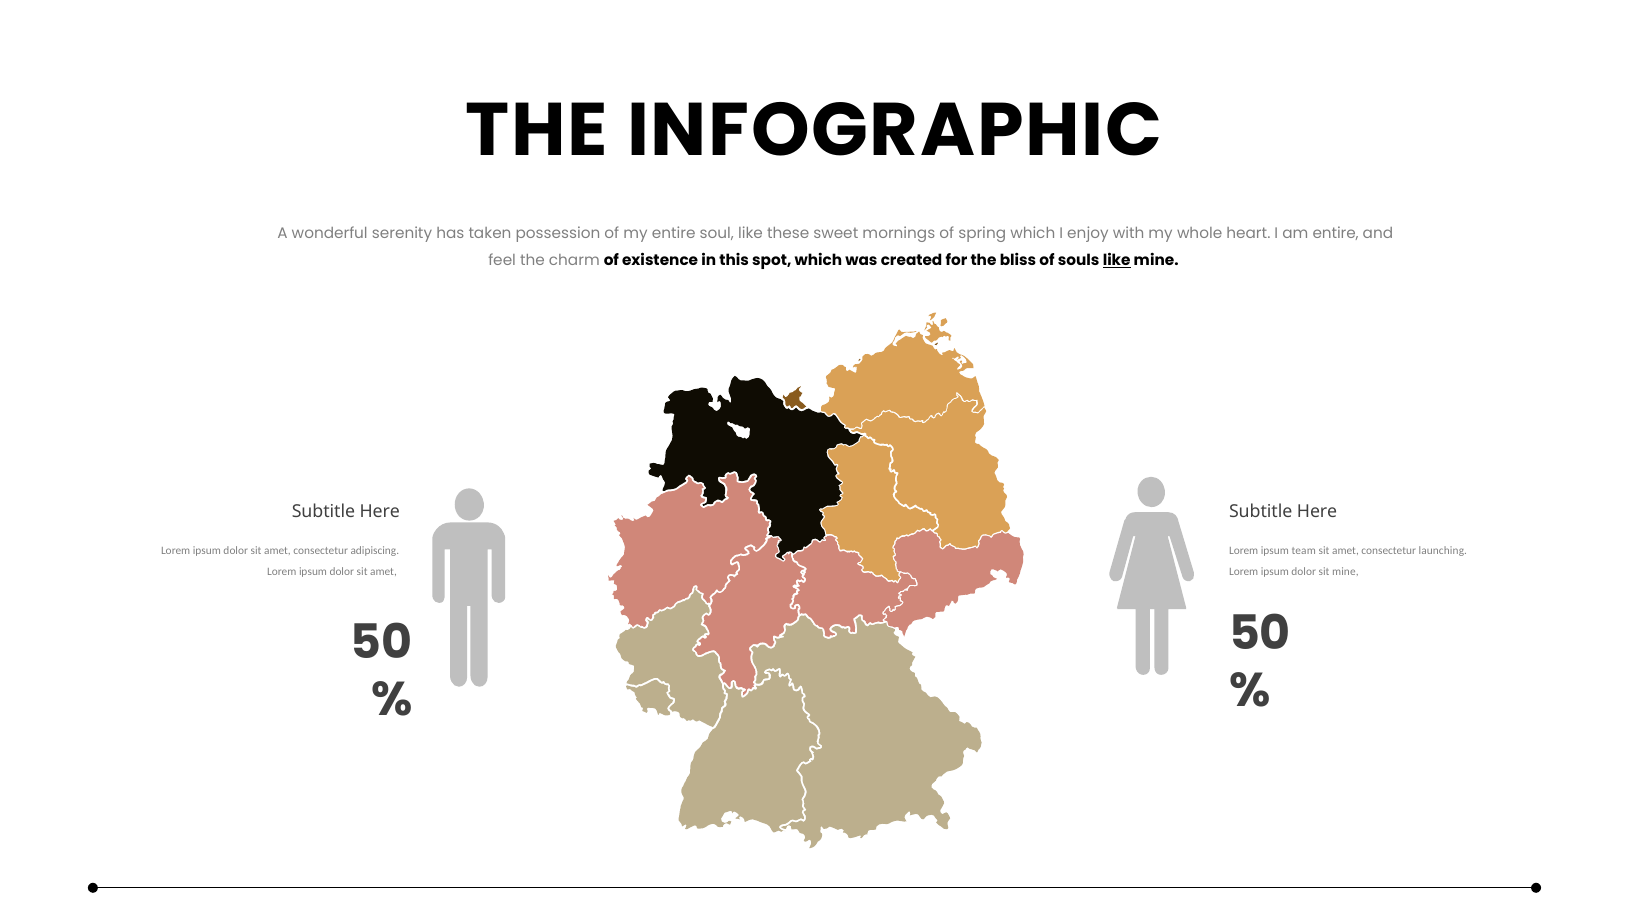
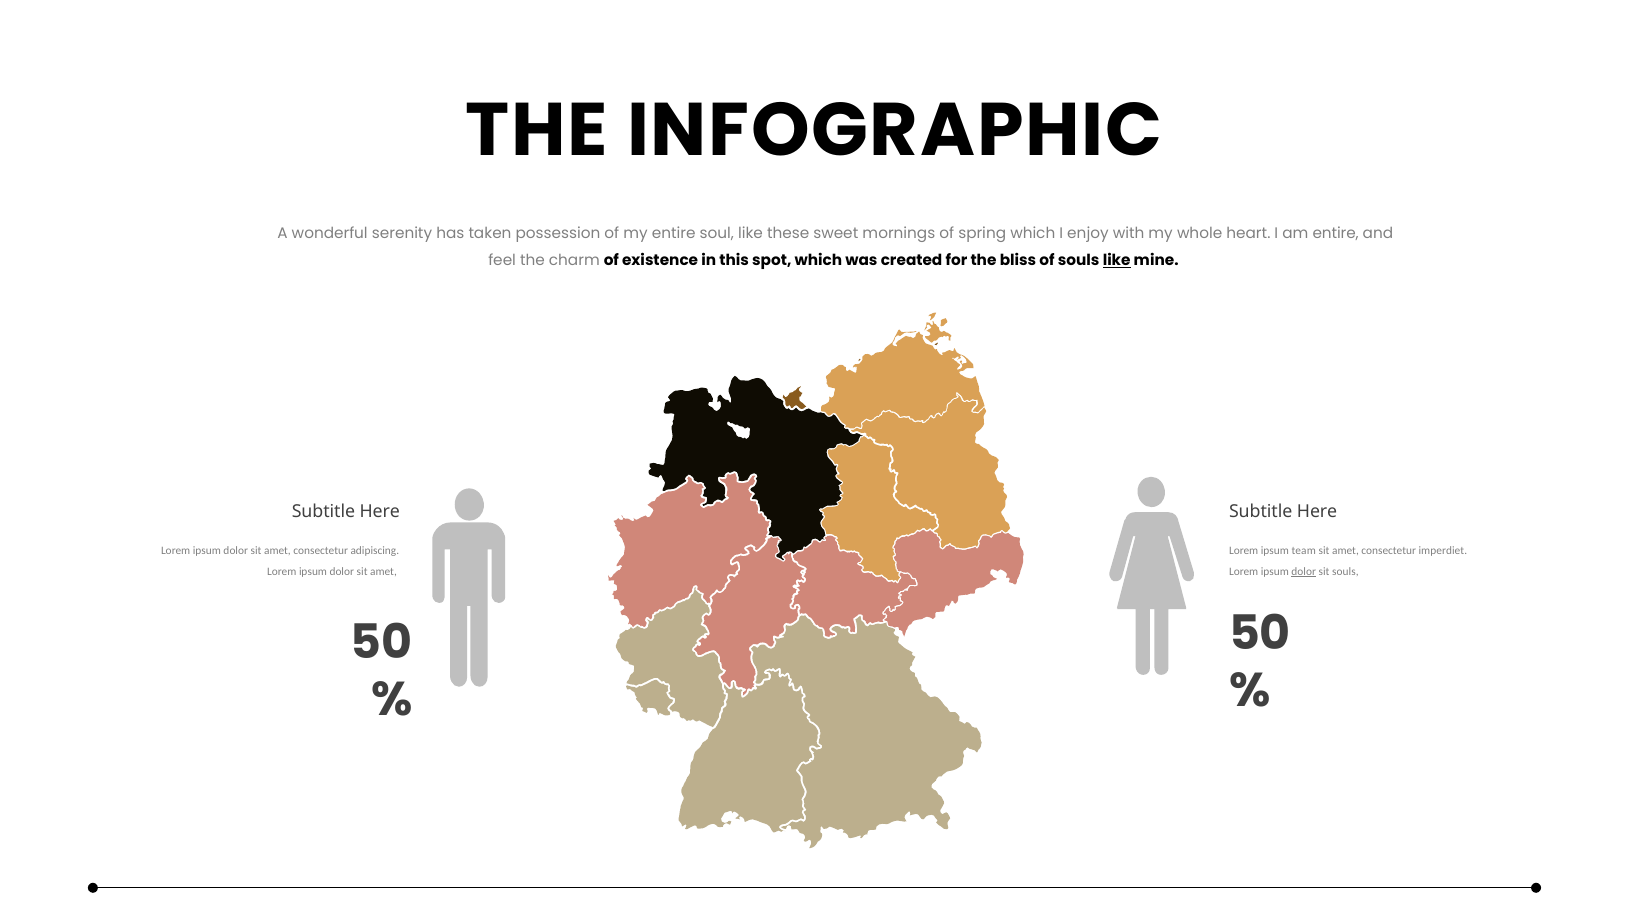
launching: launching -> imperdiet
dolor at (1304, 572) underline: none -> present
sit mine: mine -> souls
